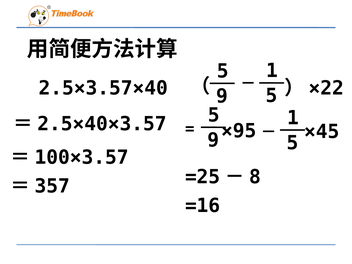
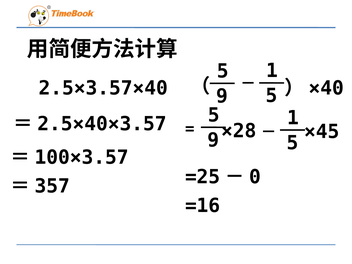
×22: ×22 -> ×40
×95: ×95 -> ×28
8: 8 -> 0
